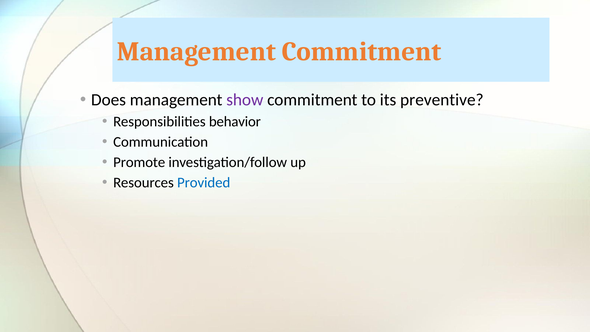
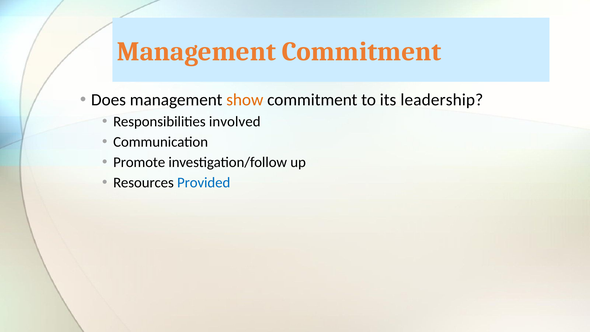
show colour: purple -> orange
preventive: preventive -> leadership
behavior: behavior -> involved
